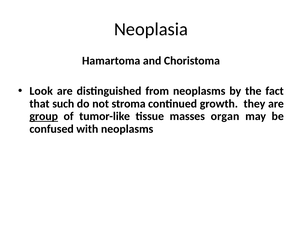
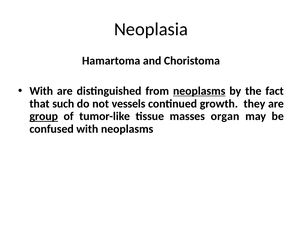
Look at (41, 91): Look -> With
neoplasms at (199, 91) underline: none -> present
stroma: stroma -> vessels
